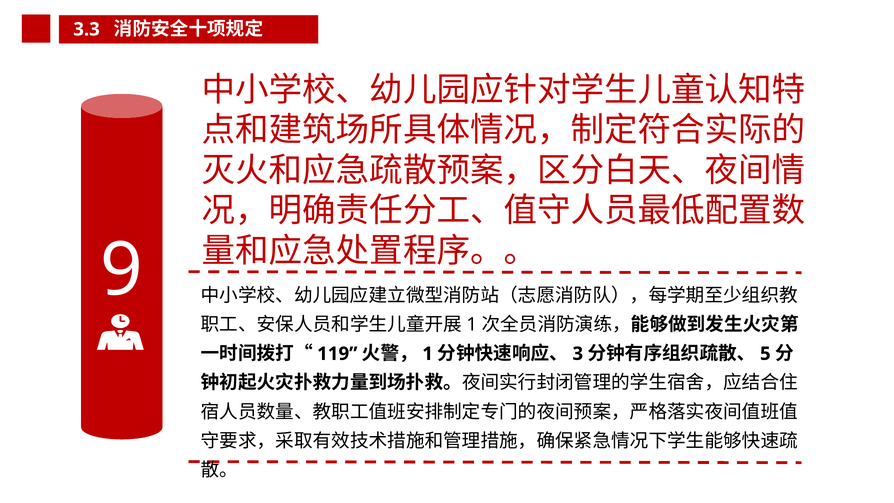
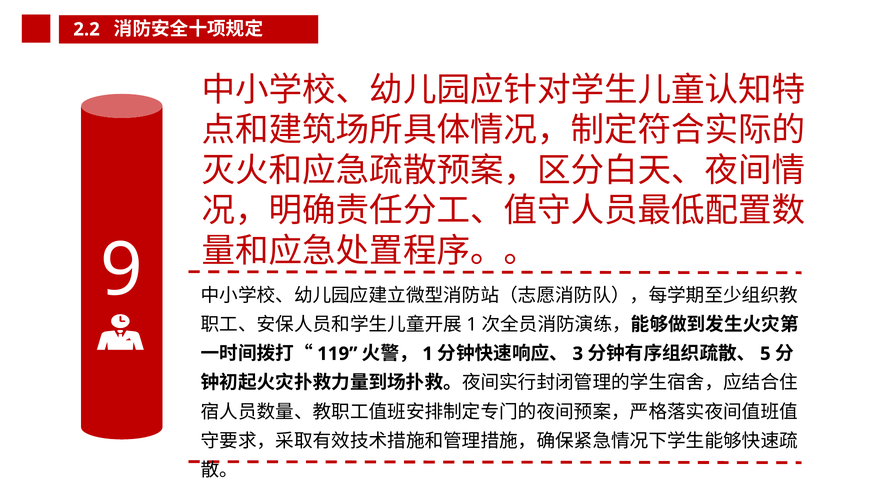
3.3: 3.3 -> 2.2
